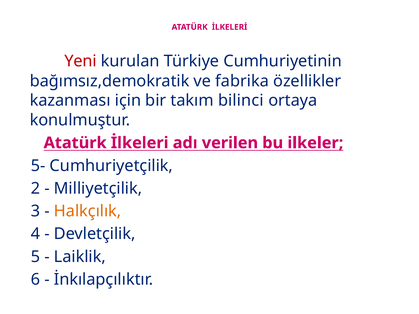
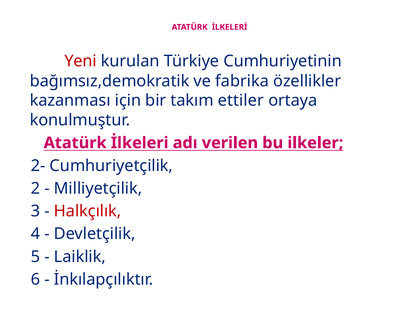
bilinci: bilinci -> ettiler
5-: 5- -> 2-
Halkçılık colour: orange -> red
